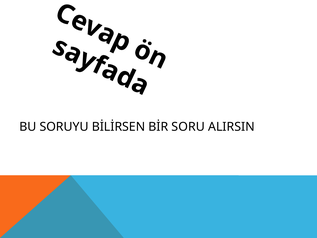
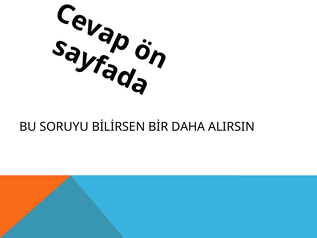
SORU: SORU -> DAHA
